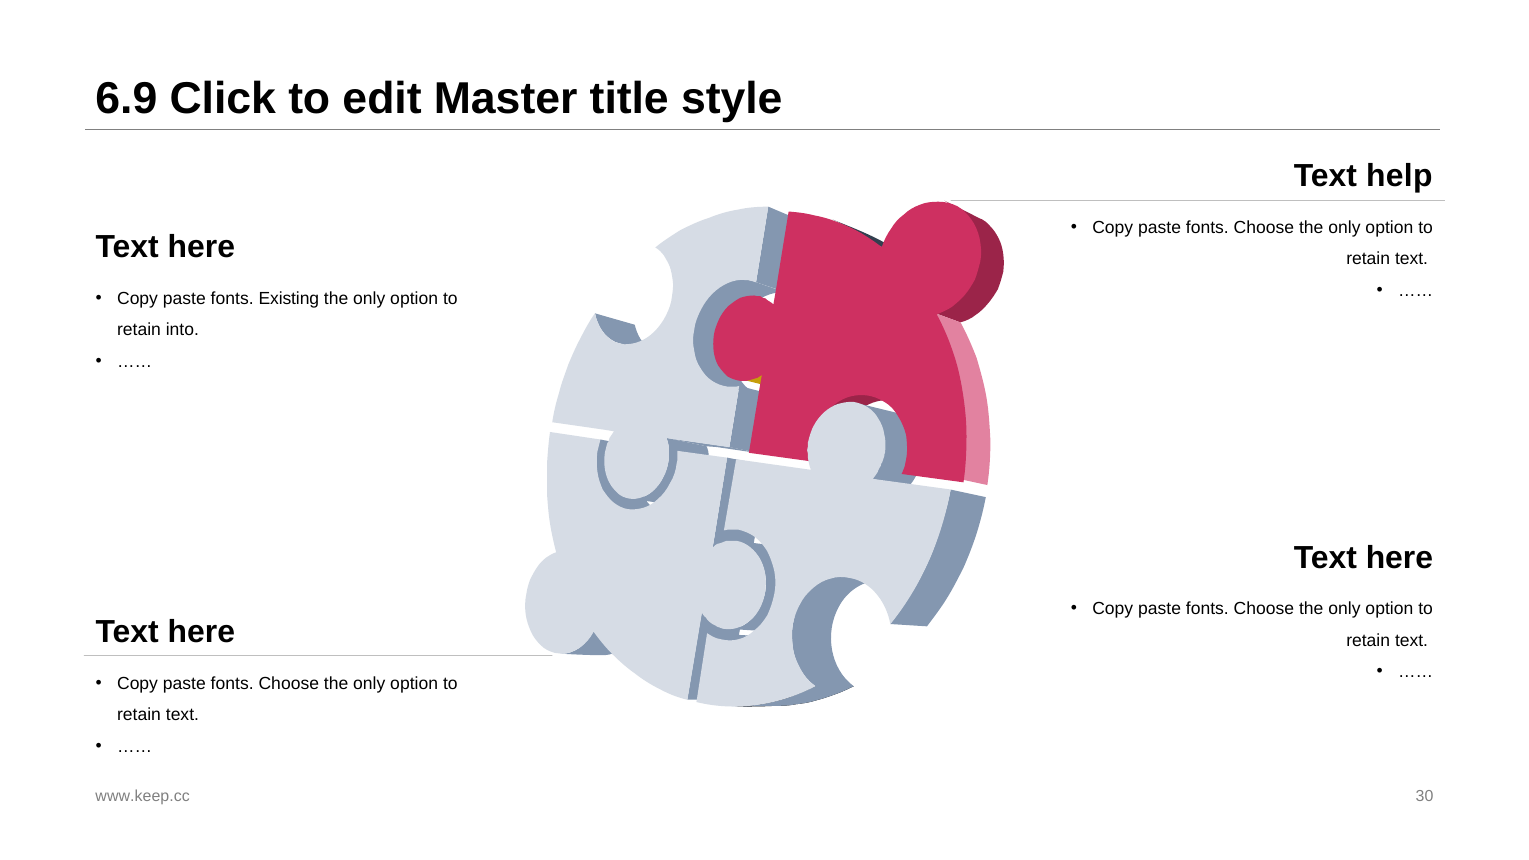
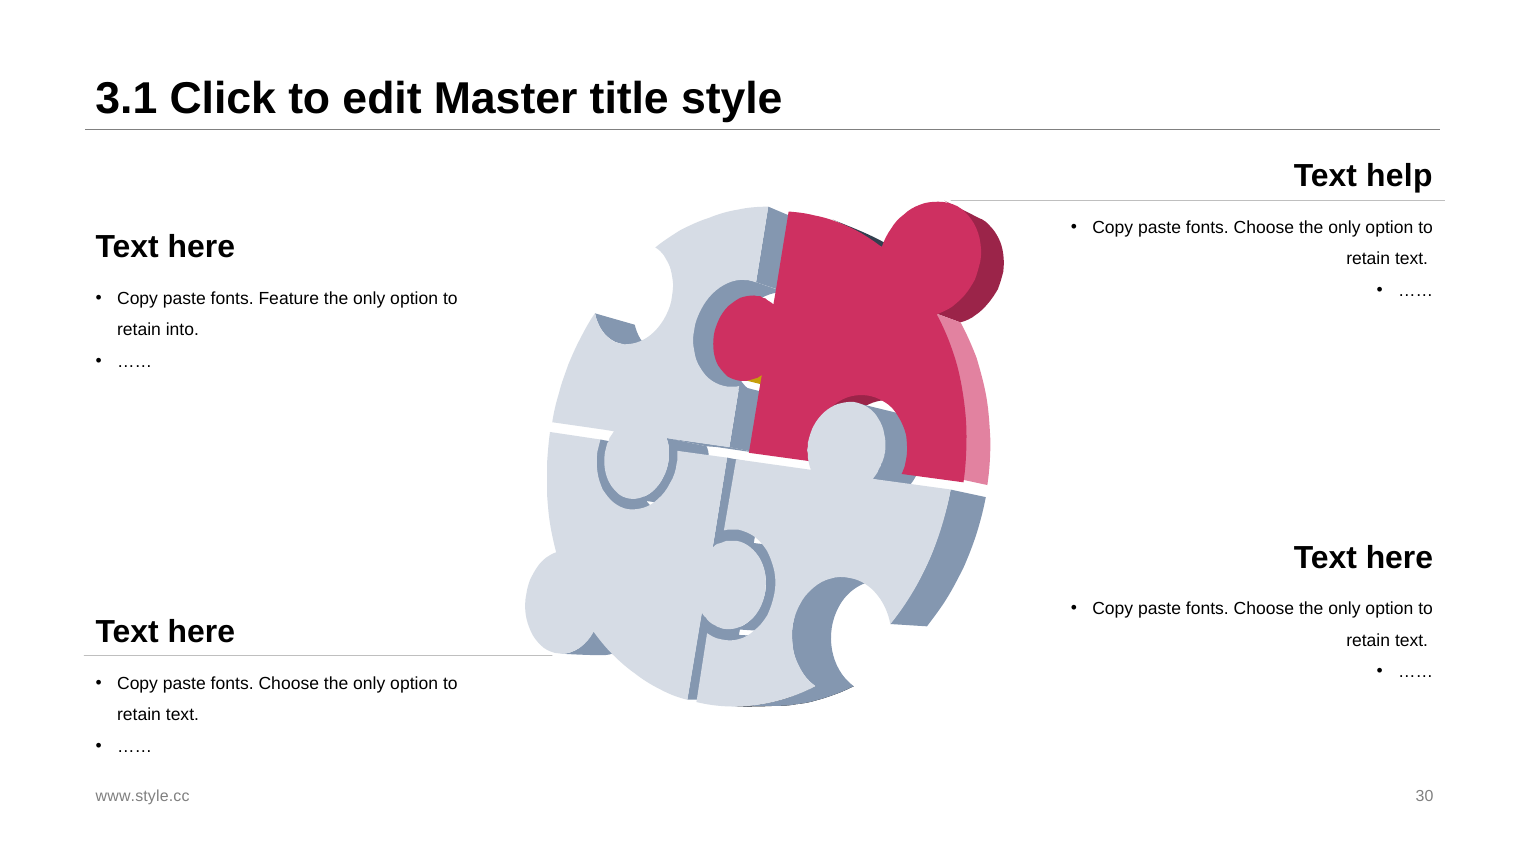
6.9: 6.9 -> 3.1
Existing: Existing -> Feature
www.keep.cc: www.keep.cc -> www.style.cc
